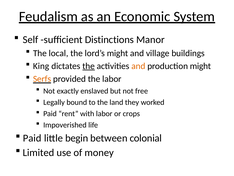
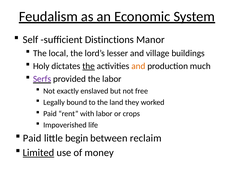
lord’s might: might -> lesser
King: King -> Holy
production might: might -> much
Serfs colour: orange -> purple
colonial: colonial -> reclaim
Limited underline: none -> present
